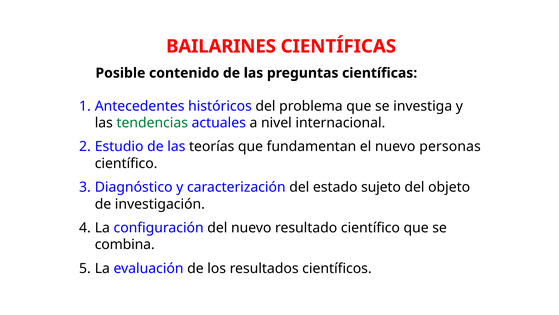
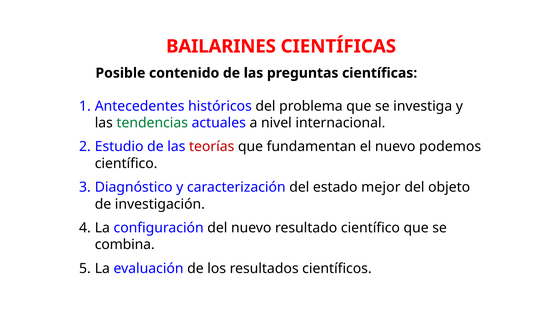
teorías colour: black -> red
personas: personas -> podemos
sujeto: sujeto -> mejor
